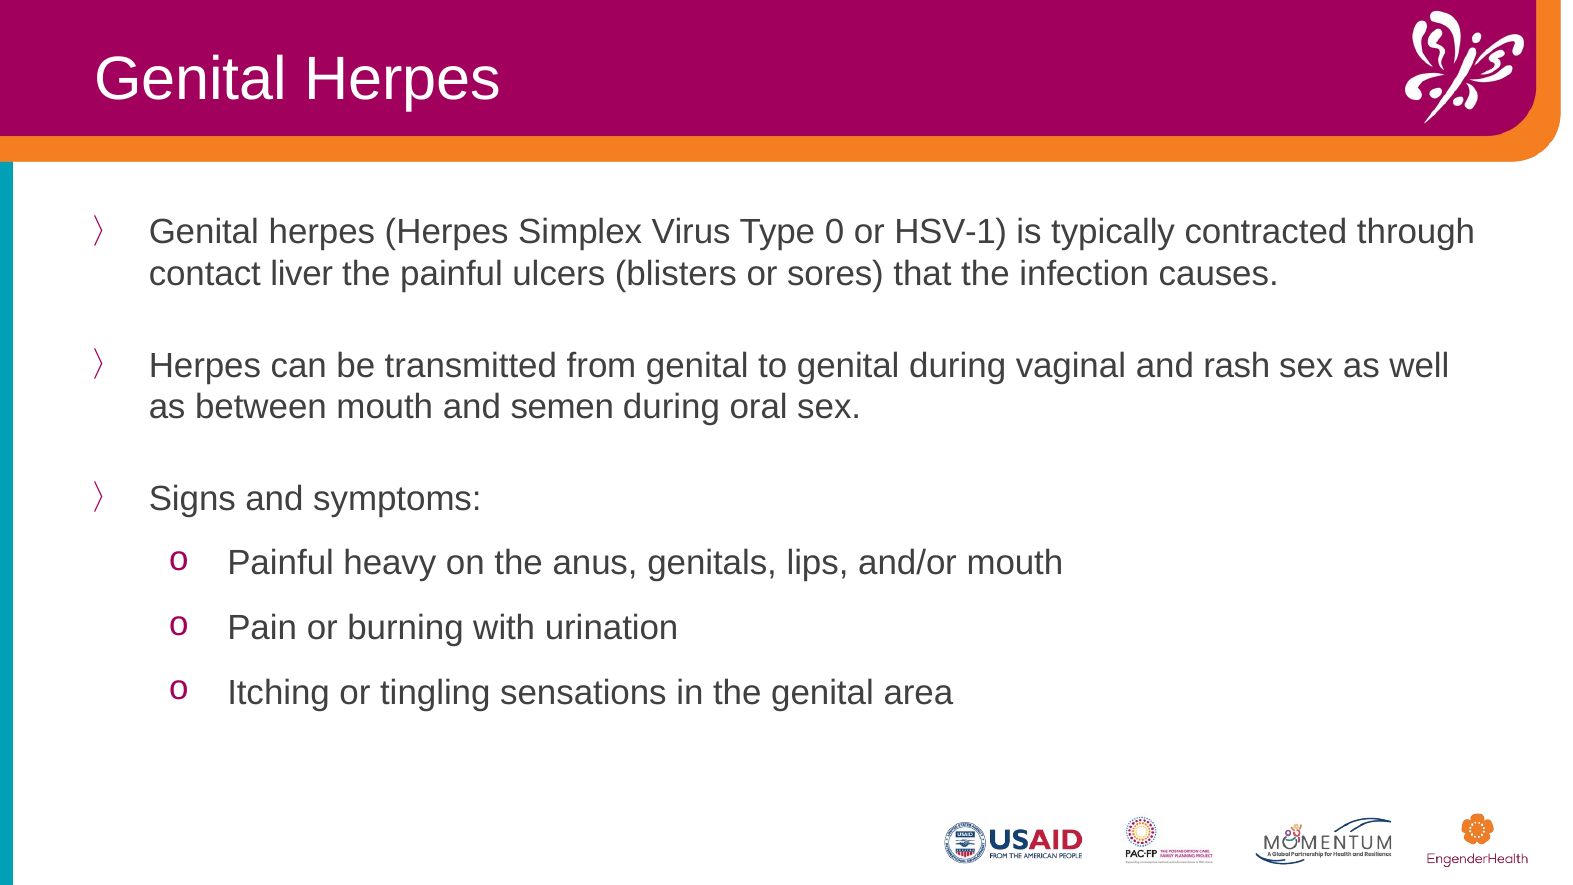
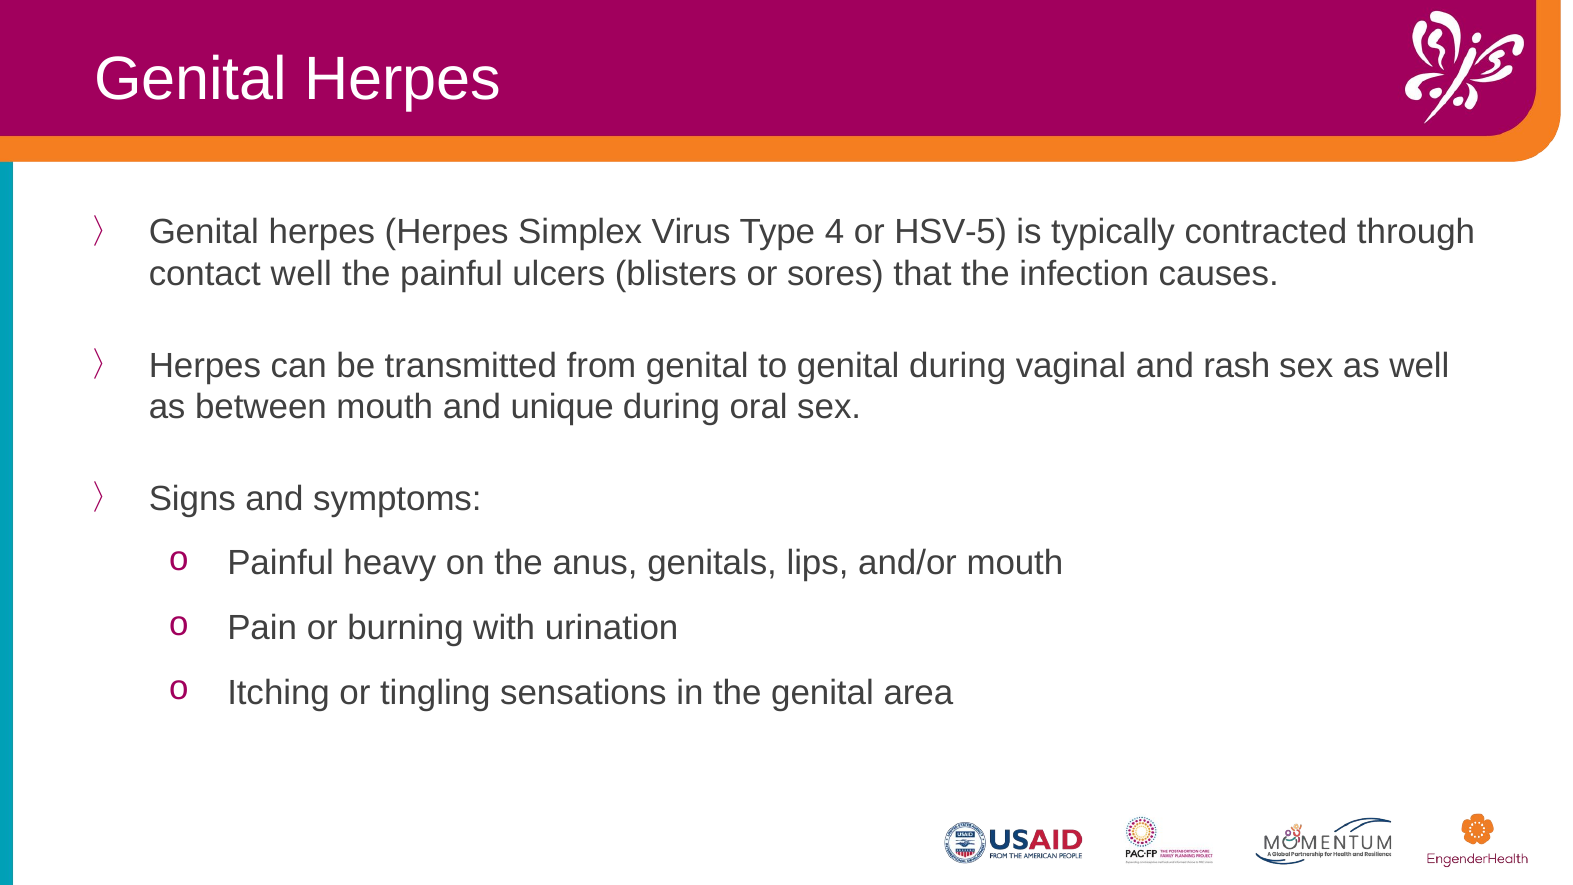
0: 0 -> 4
HSV-1: HSV-1 -> HSV-5
contact liver: liver -> well
semen: semen -> unique
